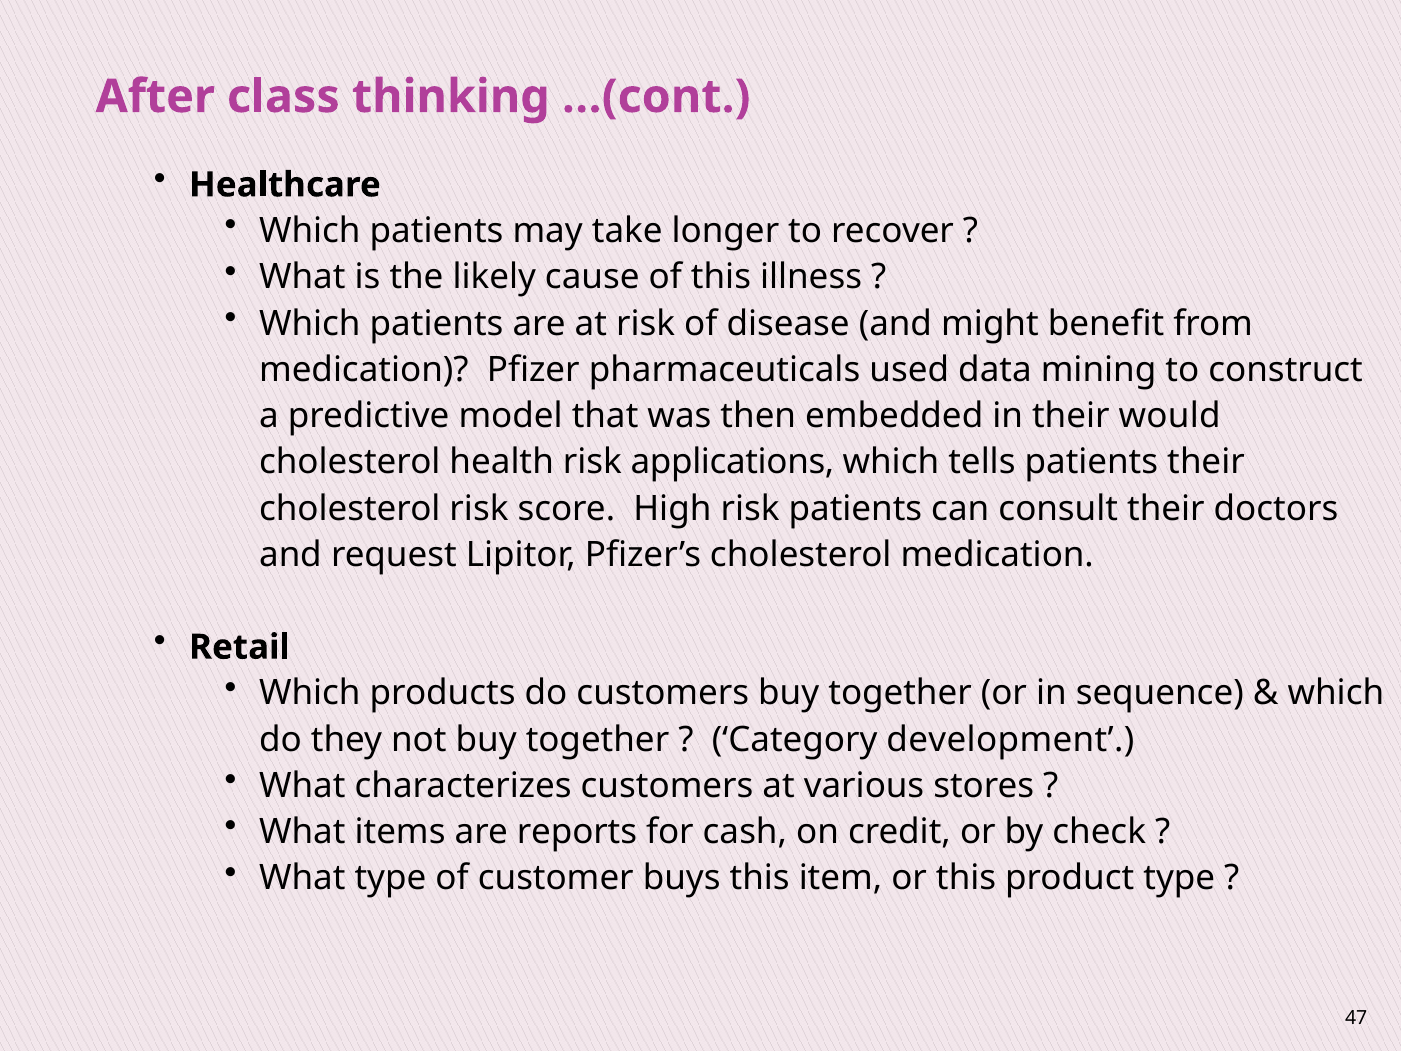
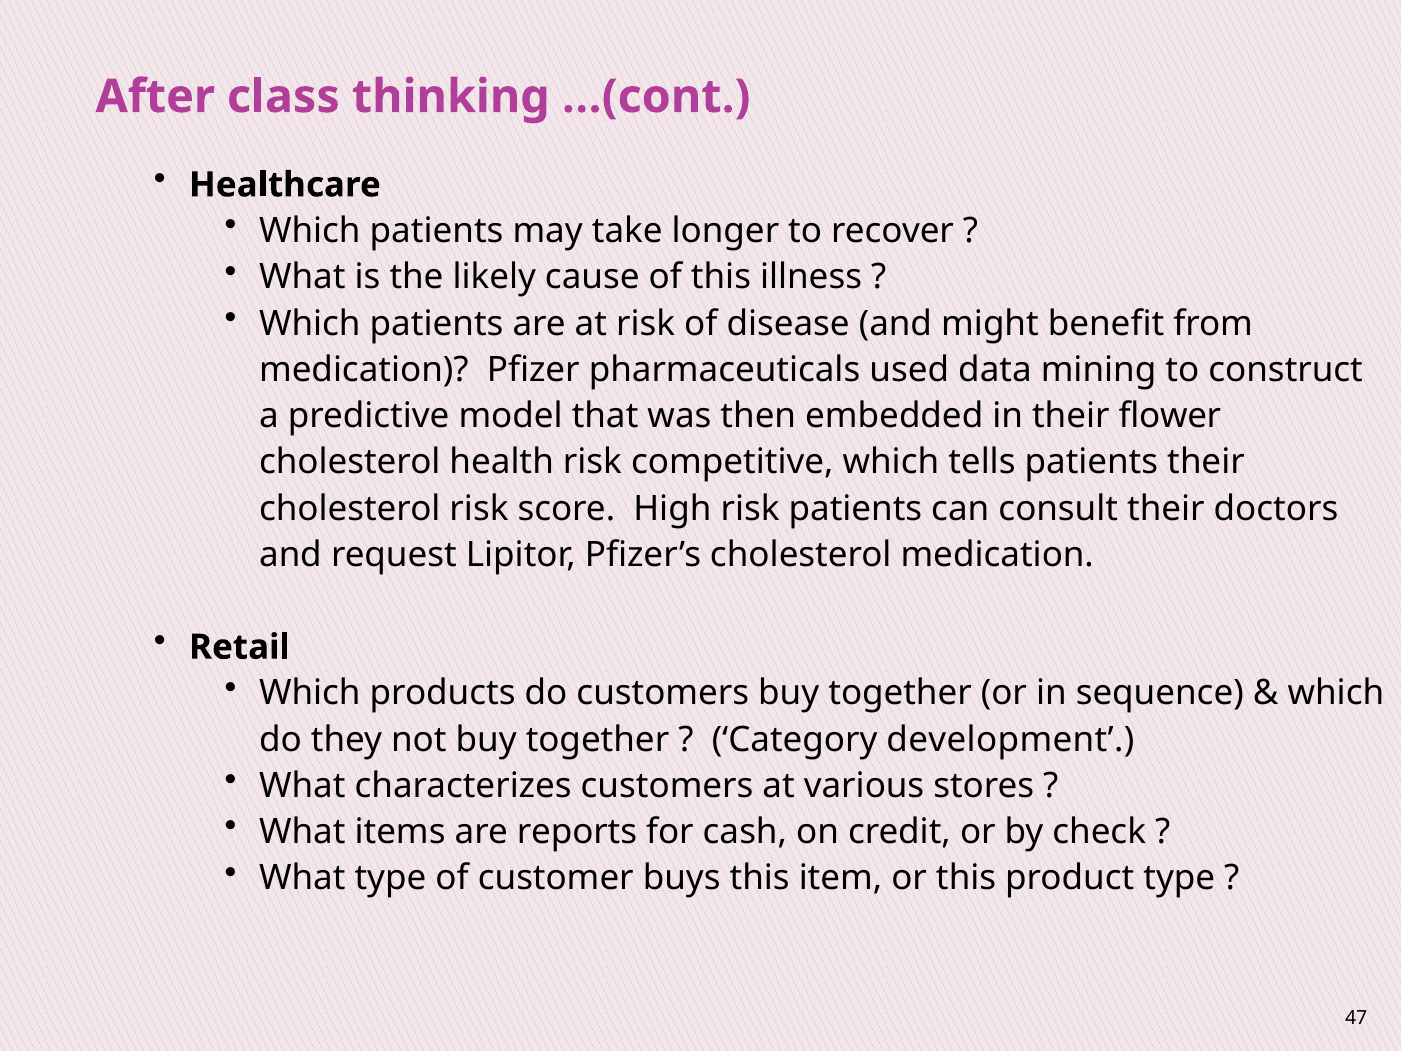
would: would -> flower
applications: applications -> competitive
